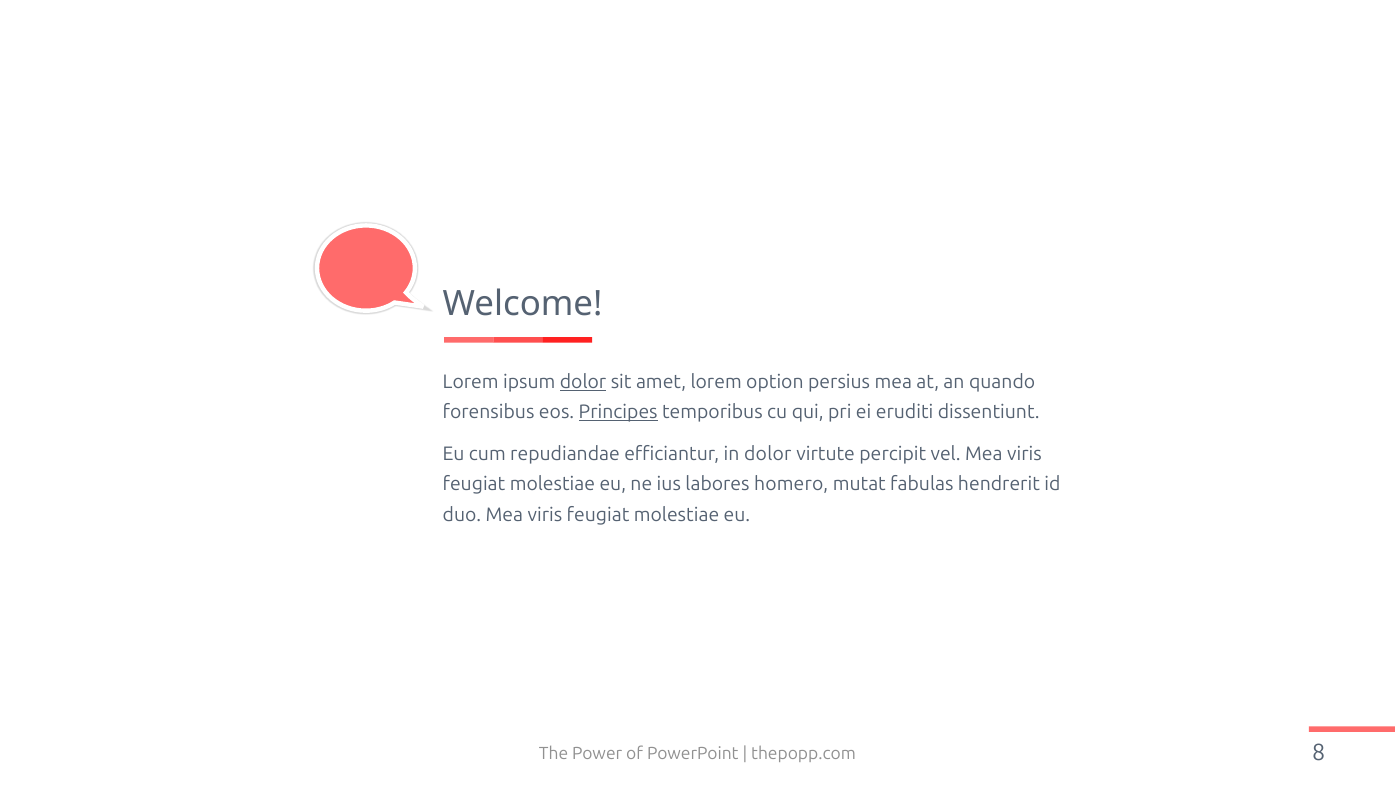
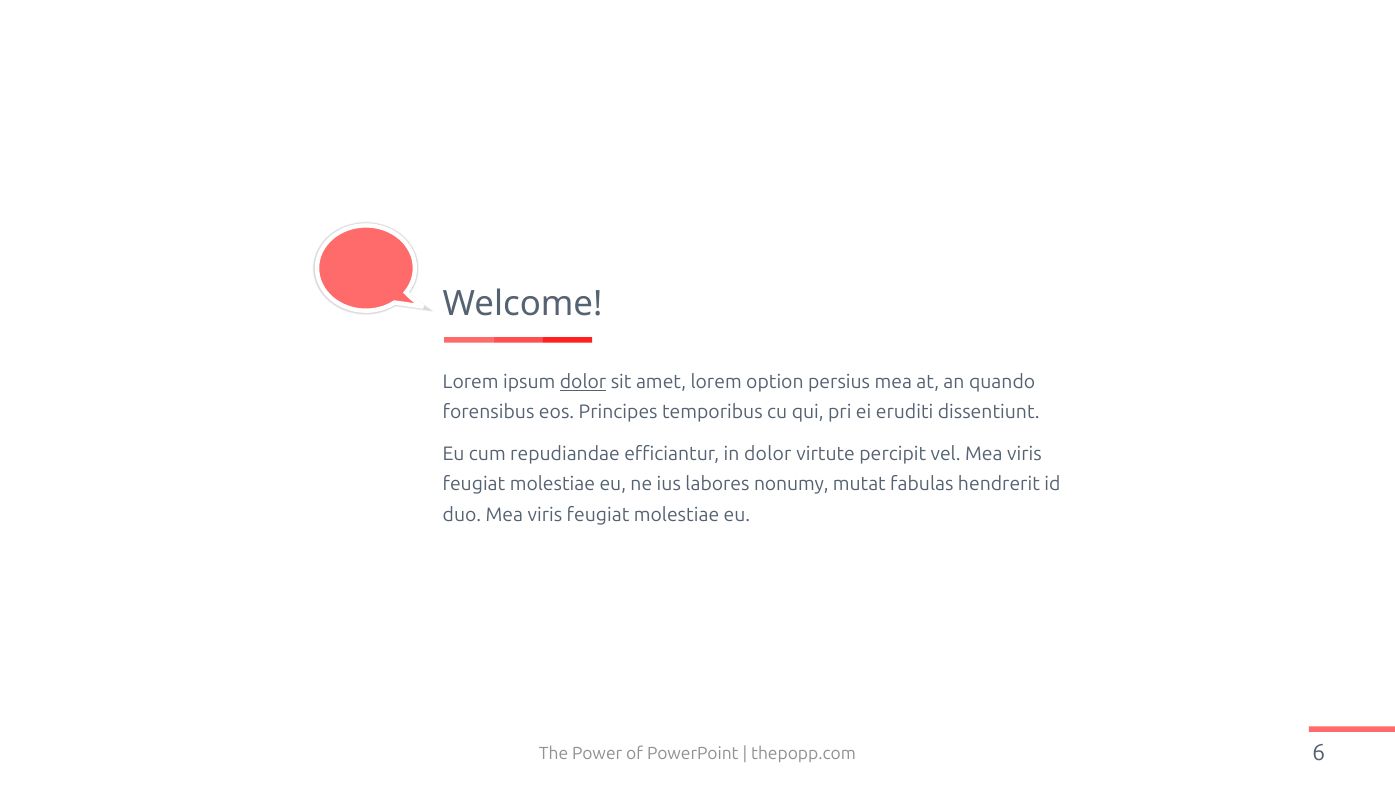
Principes underline: present -> none
homero: homero -> nonumy
8: 8 -> 6
